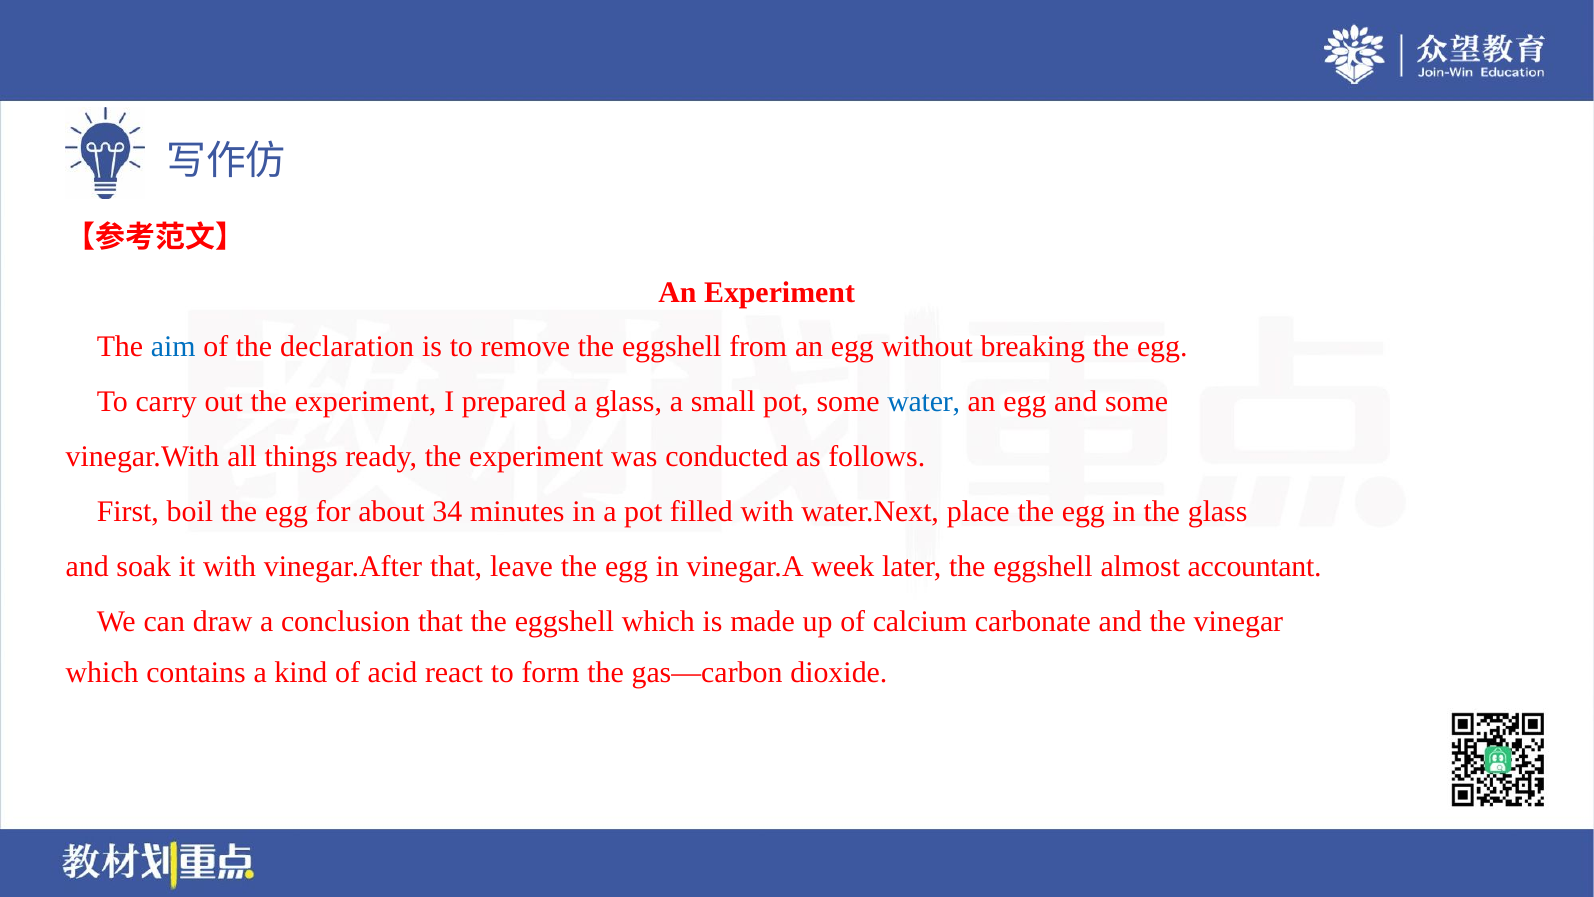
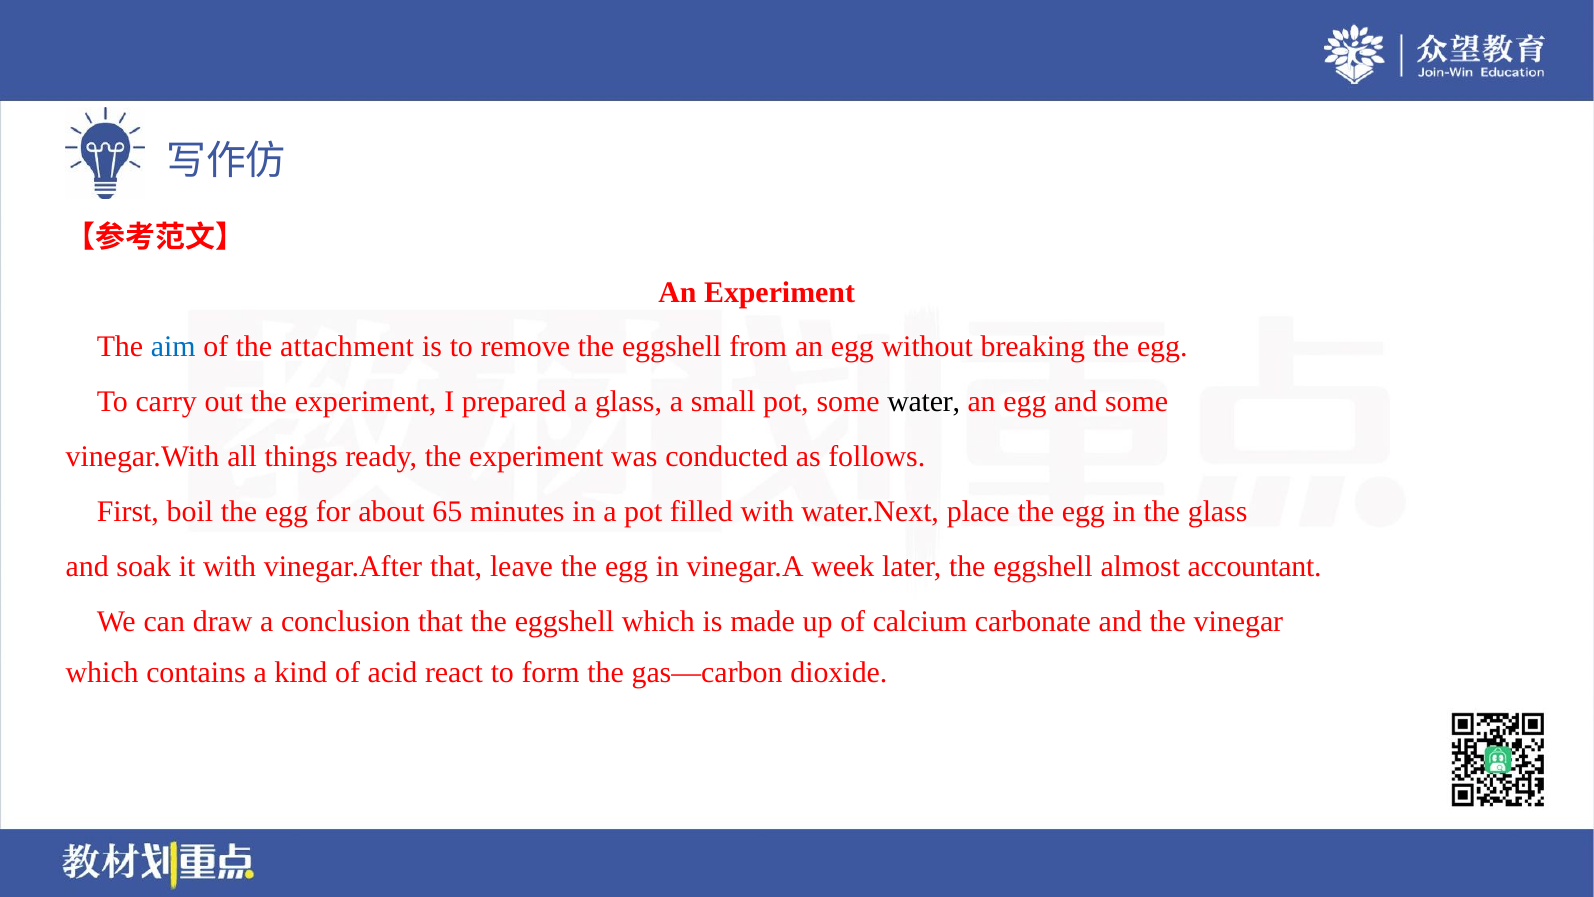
declaration: declaration -> attachment
water colour: blue -> black
34: 34 -> 65
